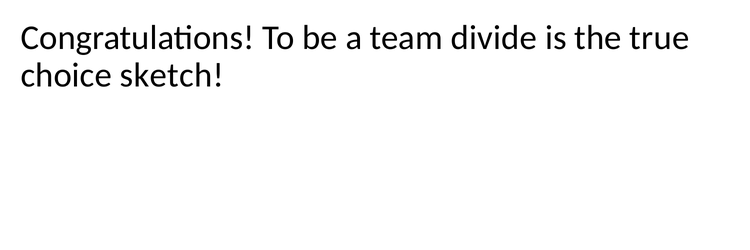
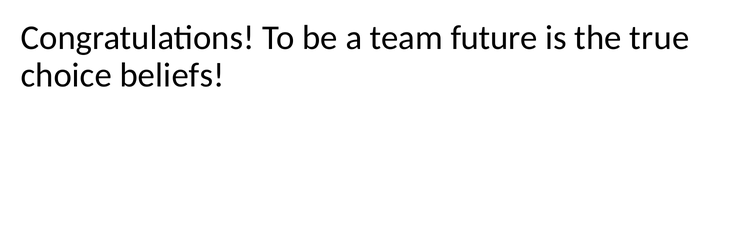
divide: divide -> future
sketch: sketch -> beliefs
